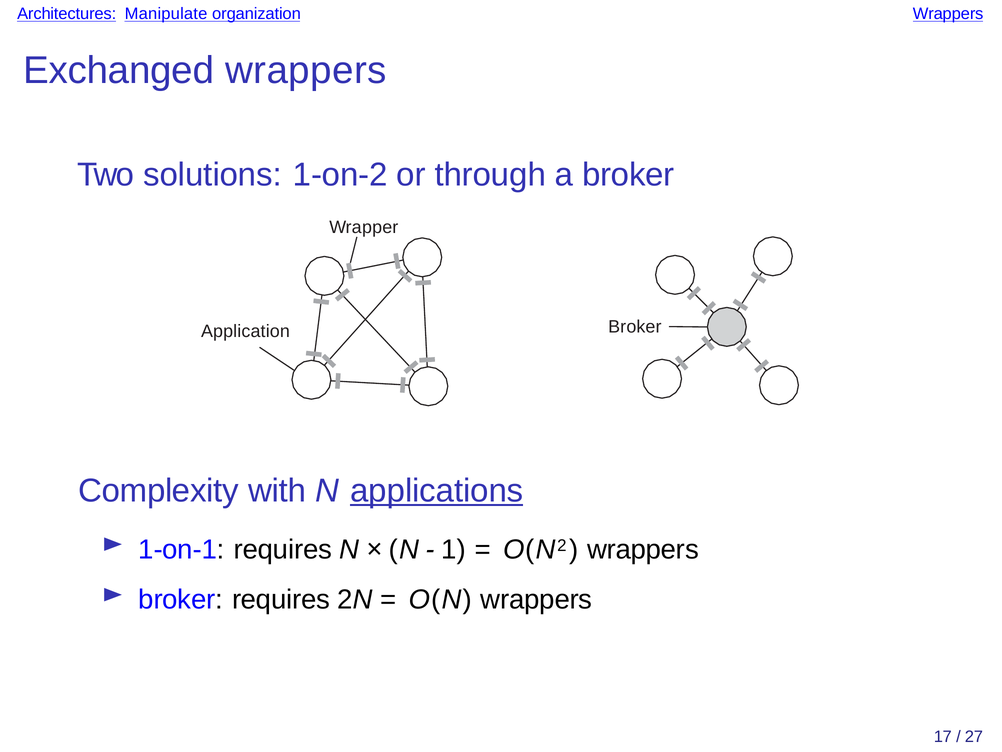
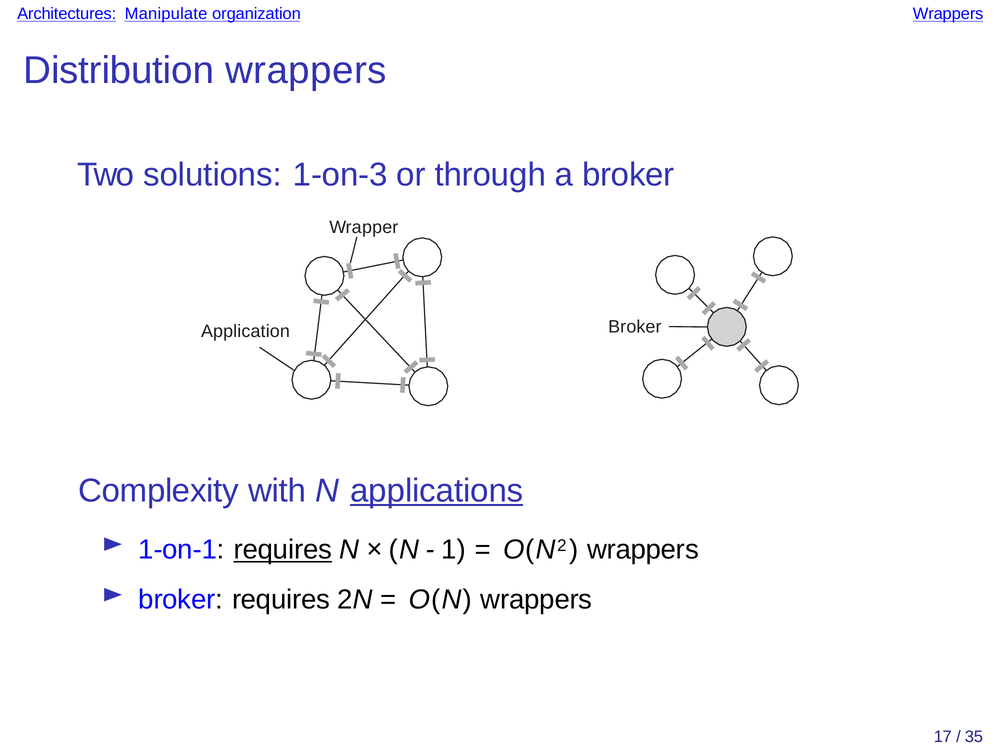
Exchanged: Exchanged -> Distribution
1-on-2: 1-on-2 -> 1-on-3
requires at (283, 550) underline: none -> present
27: 27 -> 35
